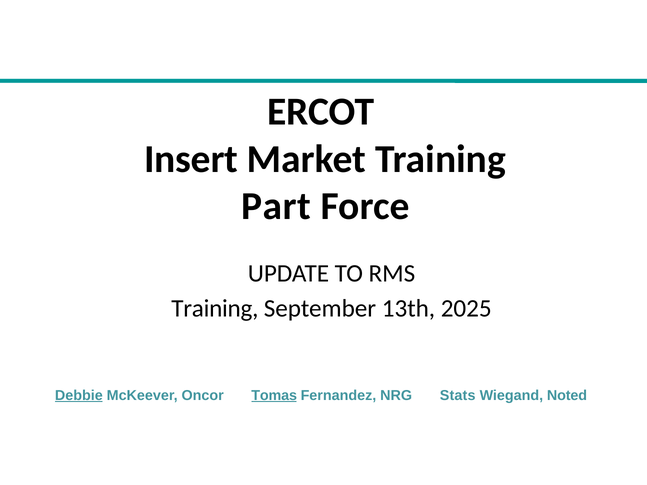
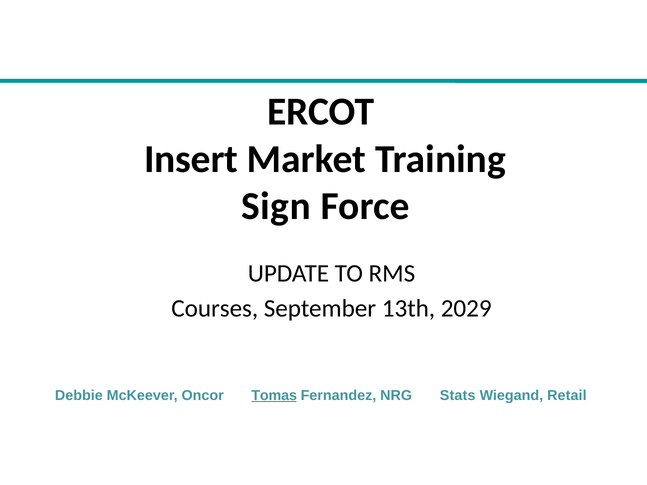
Part: Part -> Sign
Training at (215, 309): Training -> Courses
2025: 2025 -> 2029
Debbie underline: present -> none
Noted: Noted -> Retail
